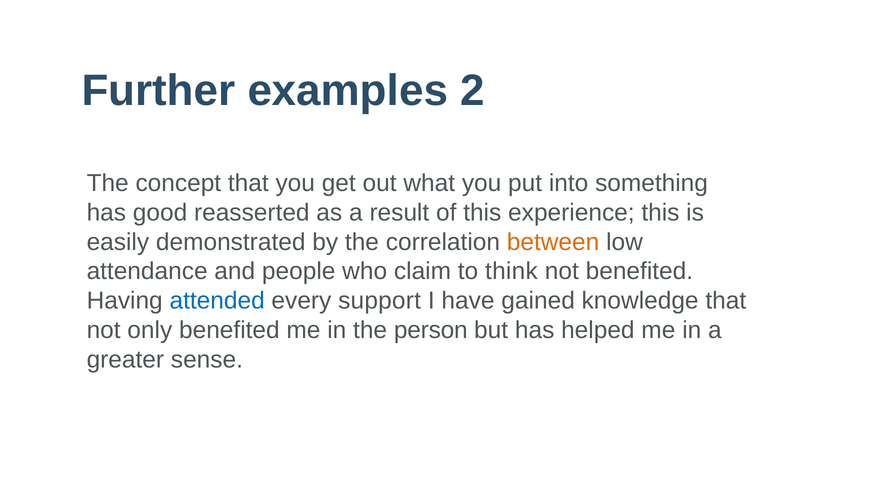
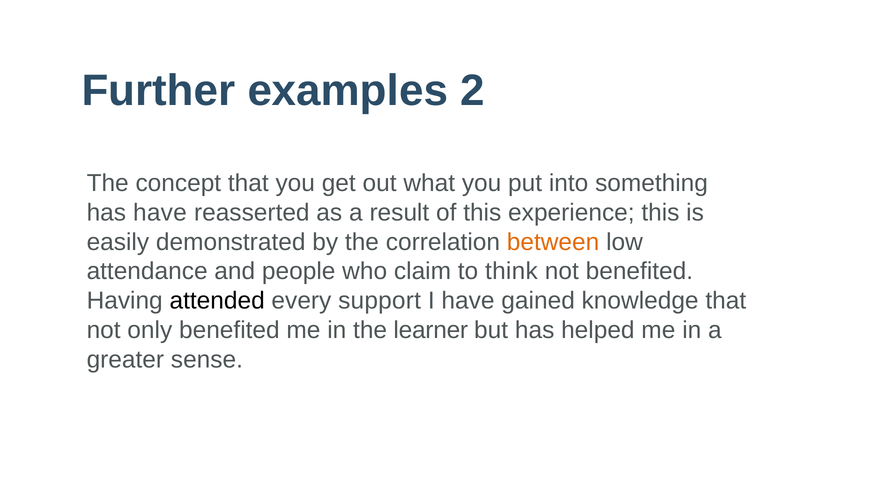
has good: good -> have
attended colour: blue -> black
person: person -> learner
